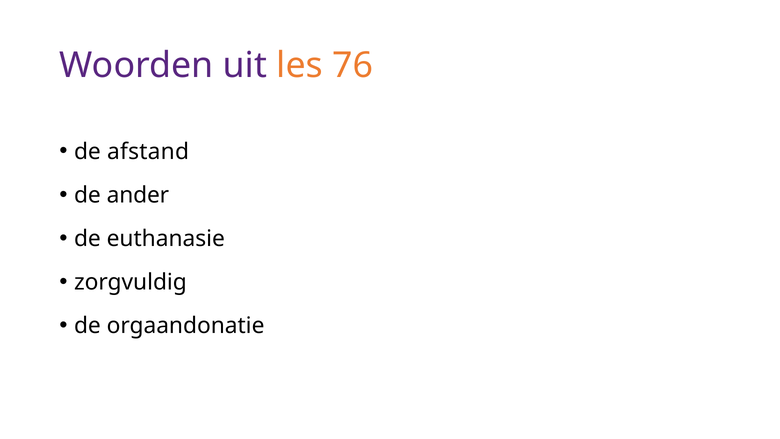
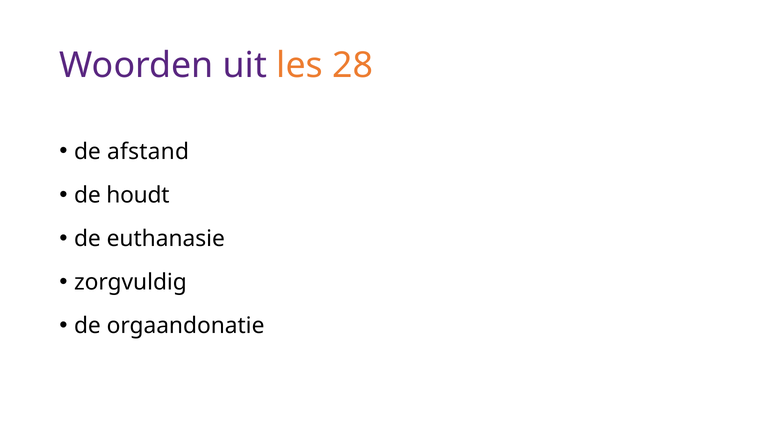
76: 76 -> 28
ander: ander -> houdt
